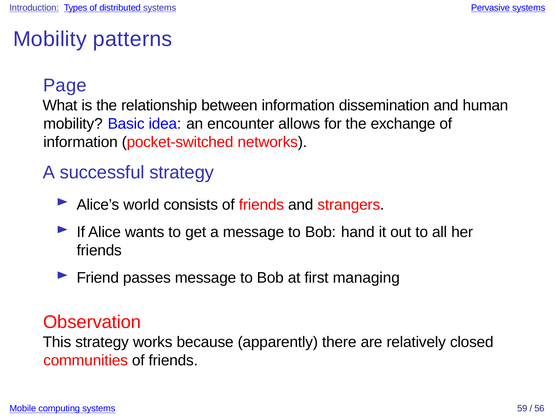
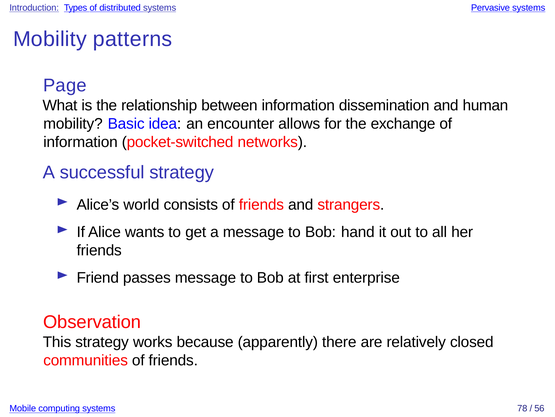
managing: managing -> enterprise
59: 59 -> 78
